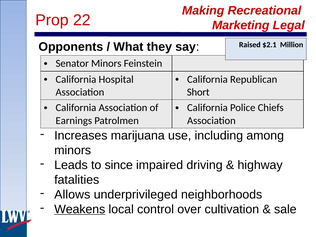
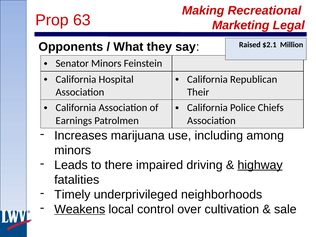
22: 22 -> 63
Short: Short -> Their
since: since -> there
highway underline: none -> present
Allows: Allows -> Timely
